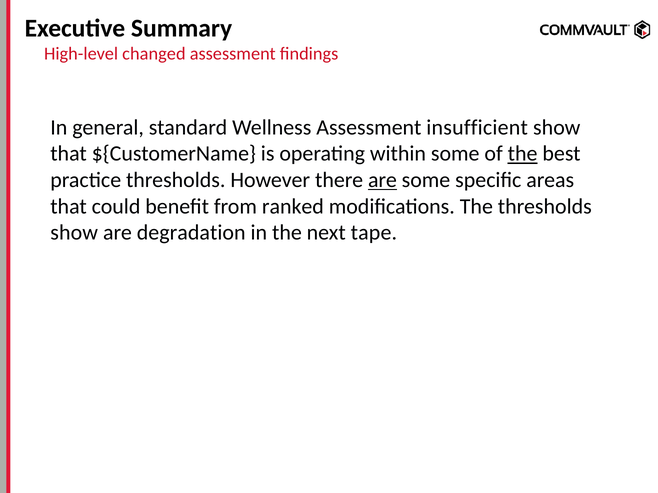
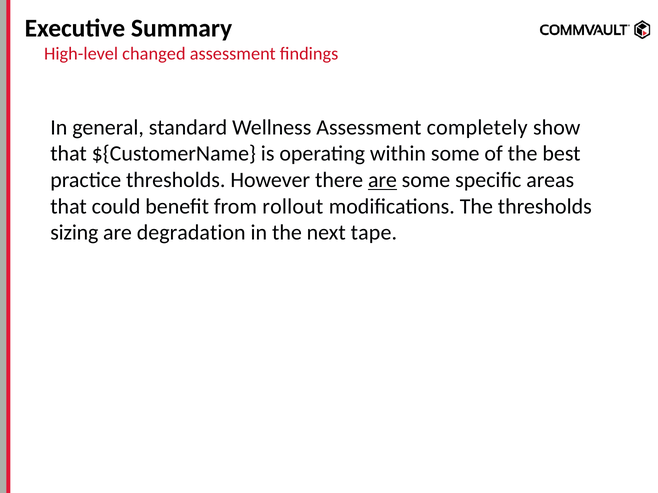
insufficient: insufficient -> completely
the at (523, 154) underline: present -> none
ranked: ranked -> rollout
show at (74, 233): show -> sizing
